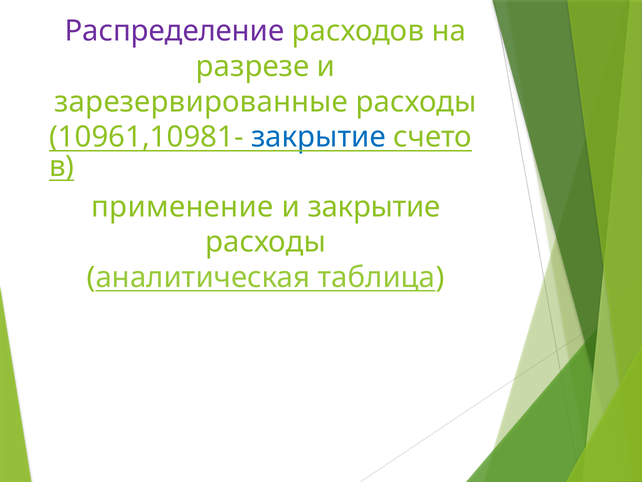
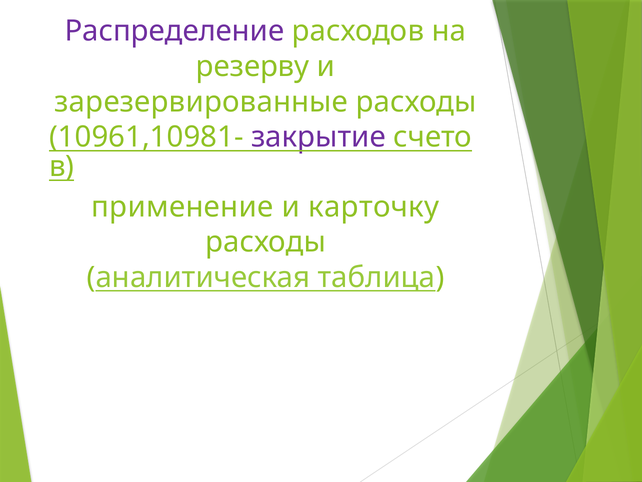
разрезе: разрезе -> резерву
закрытие at (318, 137) colour: blue -> purple
и закрытие: закрытие -> карточку
